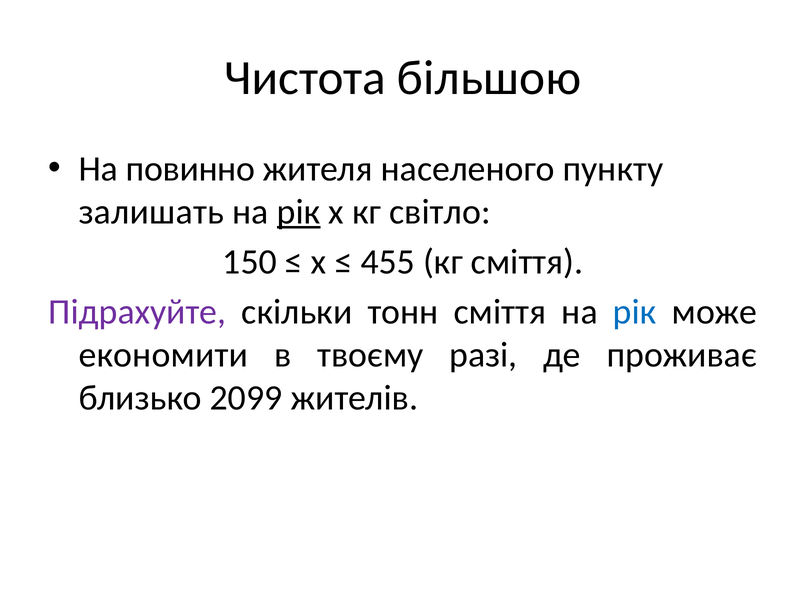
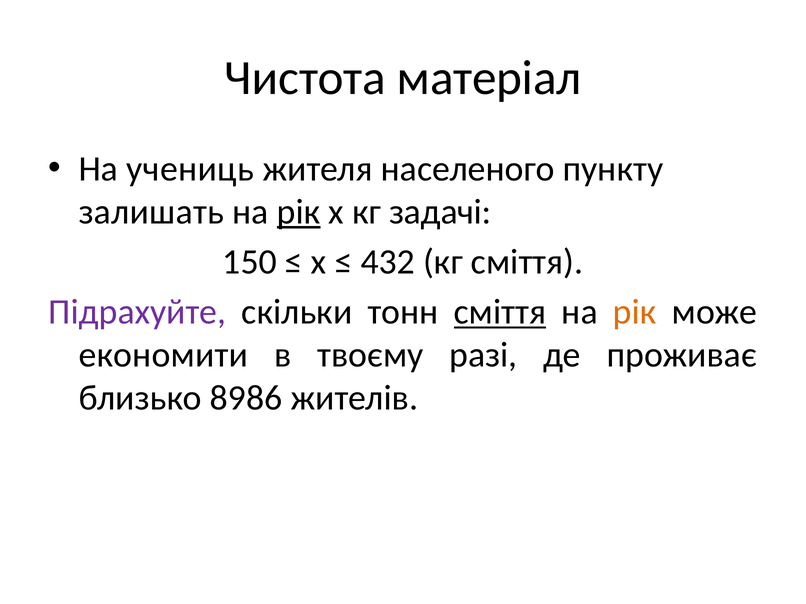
більшою: більшою -> матеріал
повинно: повинно -> учениць
світло: світло -> задачі
455: 455 -> 432
сміття at (500, 312) underline: none -> present
рік at (635, 312) colour: blue -> orange
2099: 2099 -> 8986
